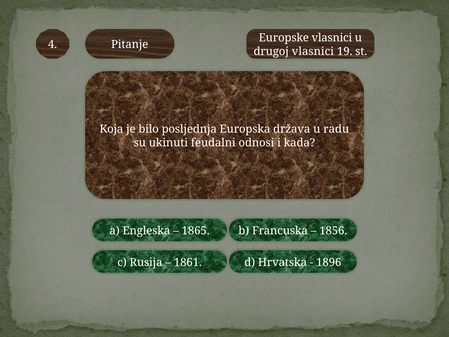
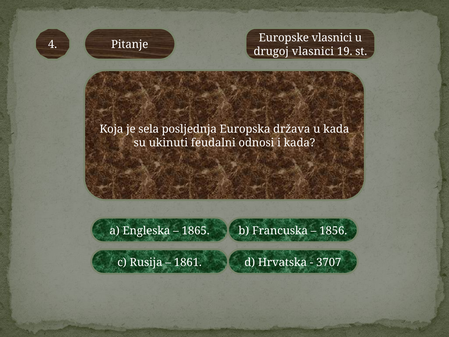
bilo: bilo -> sela
u radu: radu -> kada
1896: 1896 -> 3707
